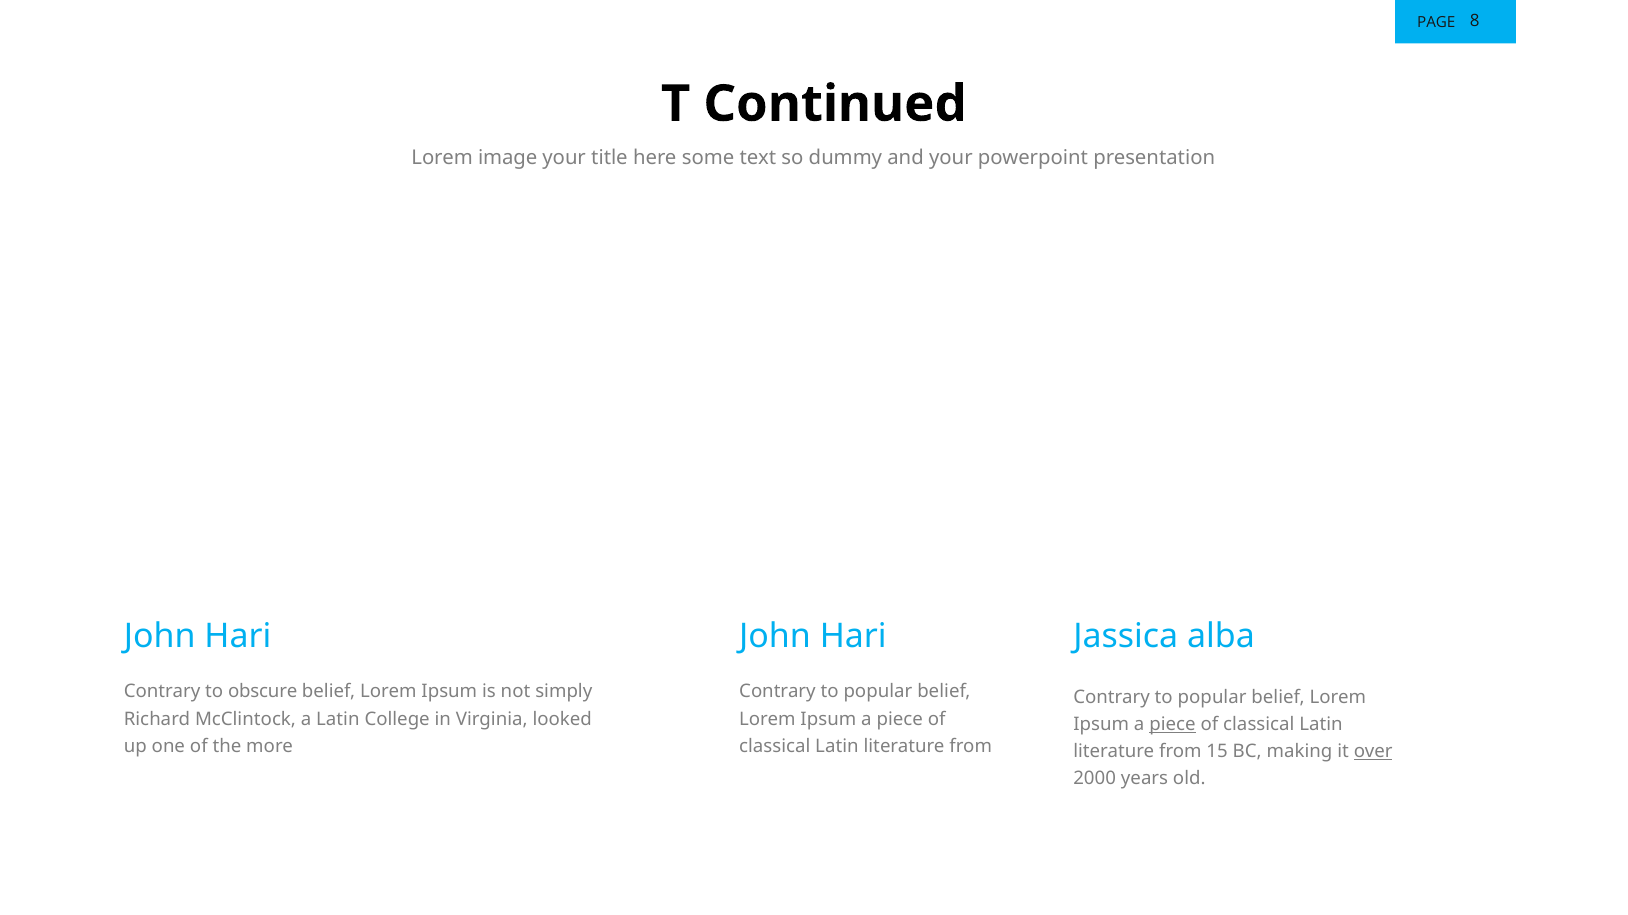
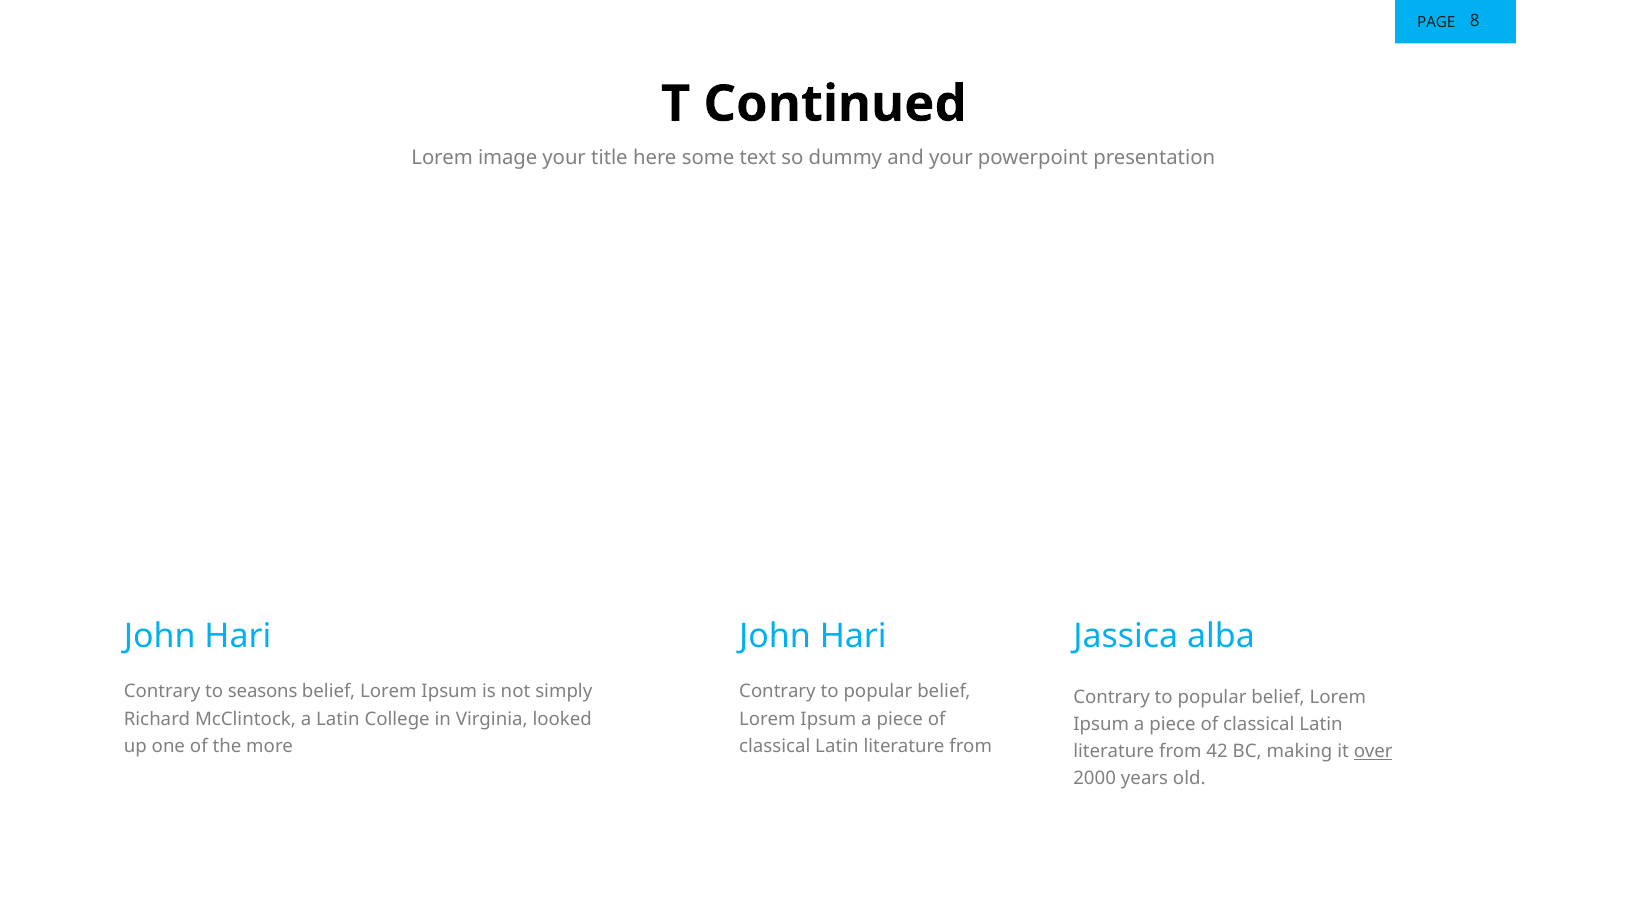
obscure: obscure -> seasons
piece at (1173, 725) underline: present -> none
15: 15 -> 42
